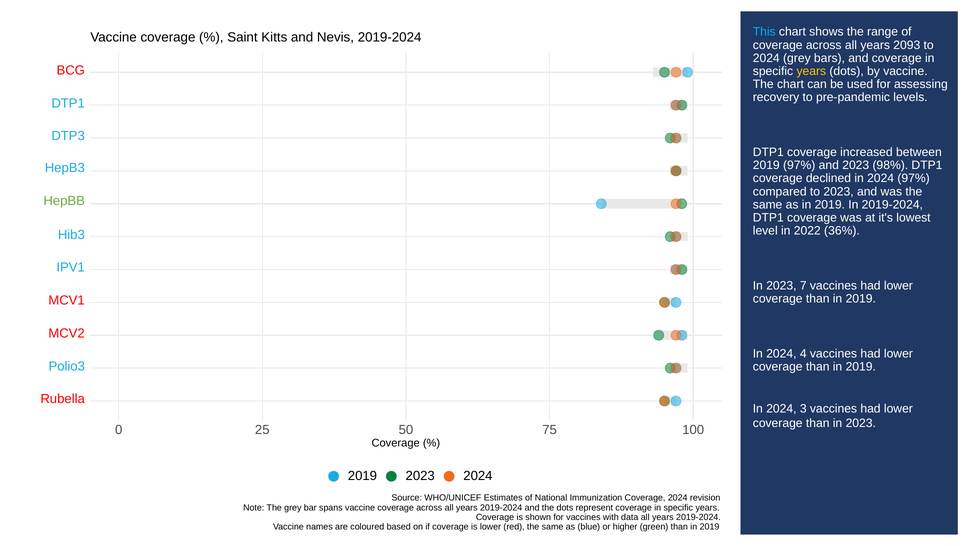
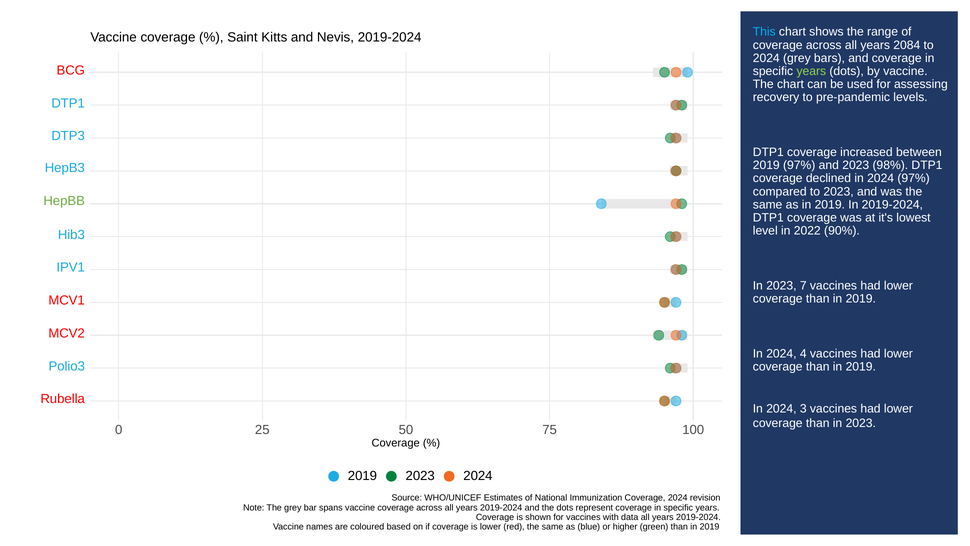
2093: 2093 -> 2084
years at (811, 71) colour: yellow -> light green
36%: 36% -> 90%
